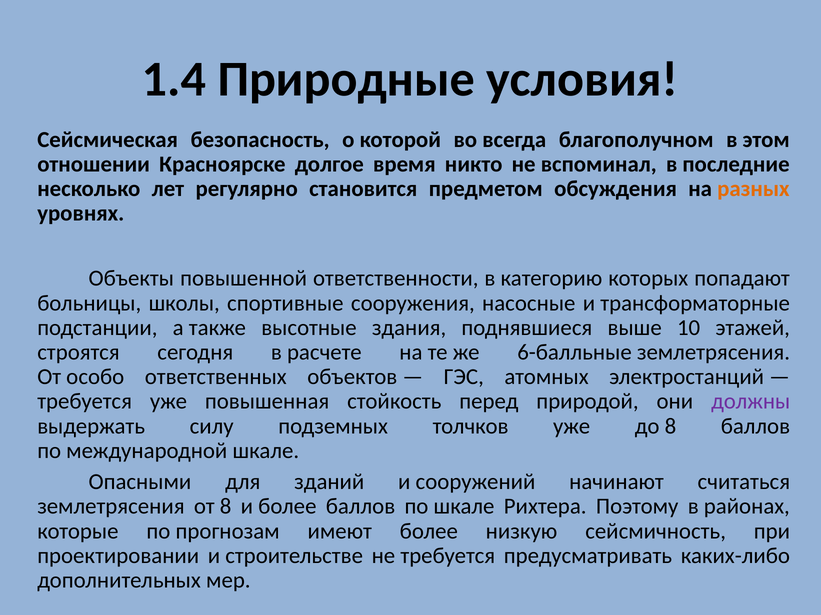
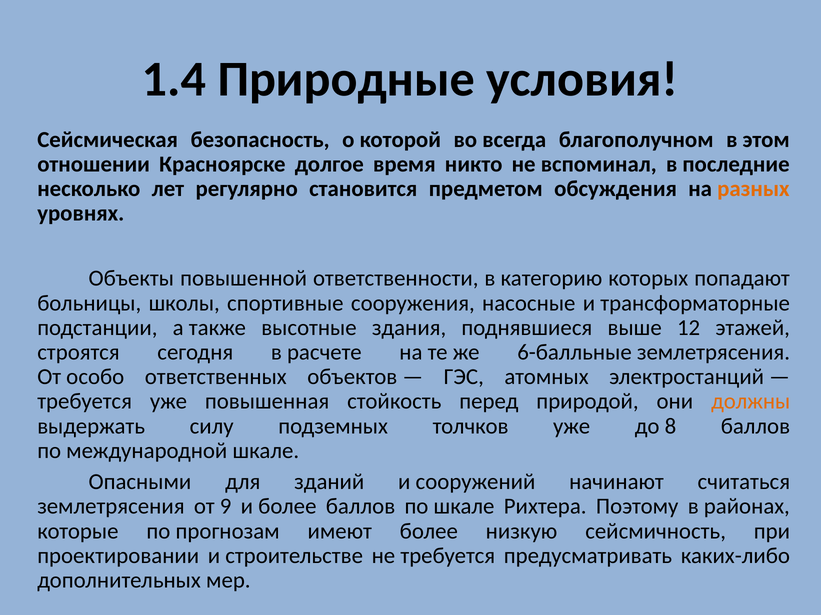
10: 10 -> 12
должны colour: purple -> orange
от 8: 8 -> 9
